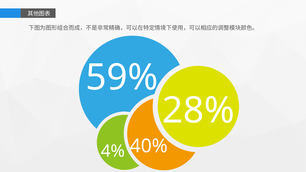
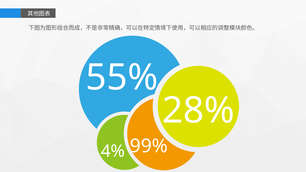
59%: 59% -> 55%
40%: 40% -> 99%
